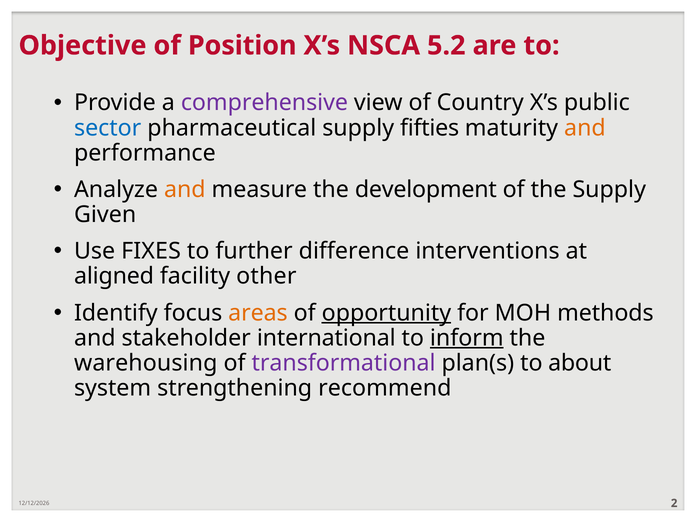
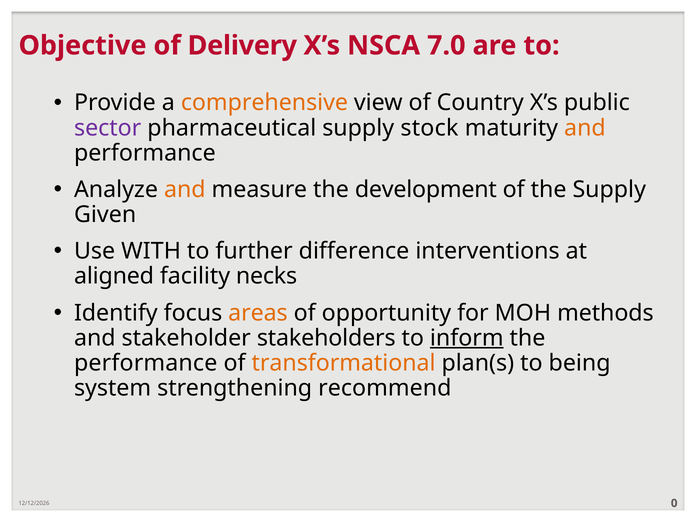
Position: Position -> Delivery
5.2: 5.2 -> 7.0
comprehensive colour: purple -> orange
sector colour: blue -> purple
fifties: fifties -> stock
FIXES: FIXES -> WITH
other: other -> necks
opportunity underline: present -> none
international: international -> stakeholders
warehousing at (146, 363): warehousing -> performance
transformational colour: purple -> orange
about: about -> being
2: 2 -> 0
